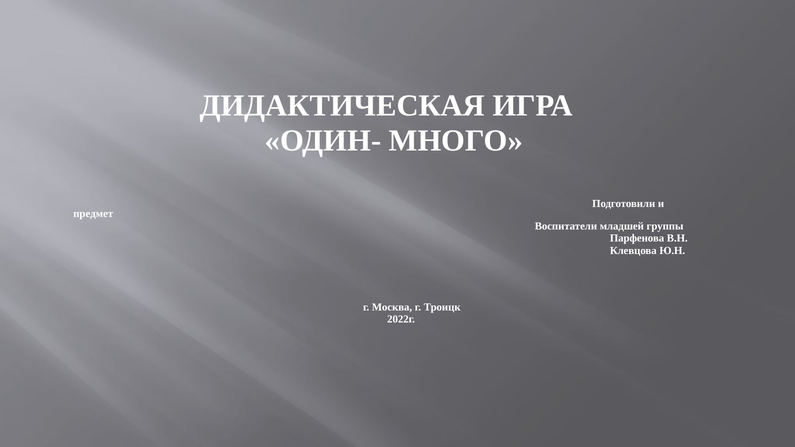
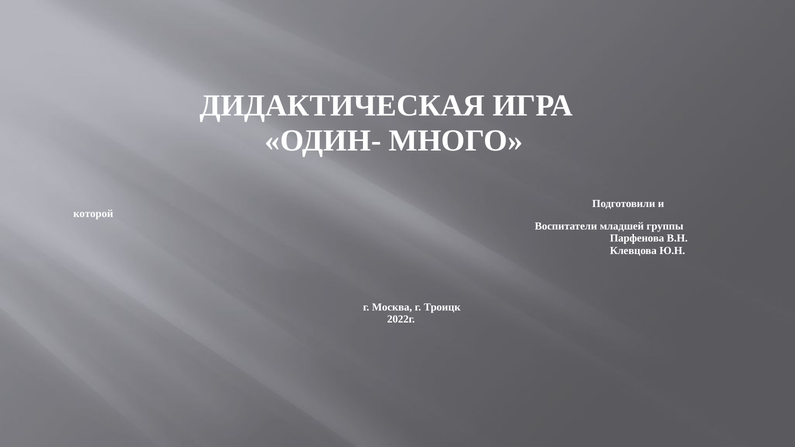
предмет: предмет -> которой
